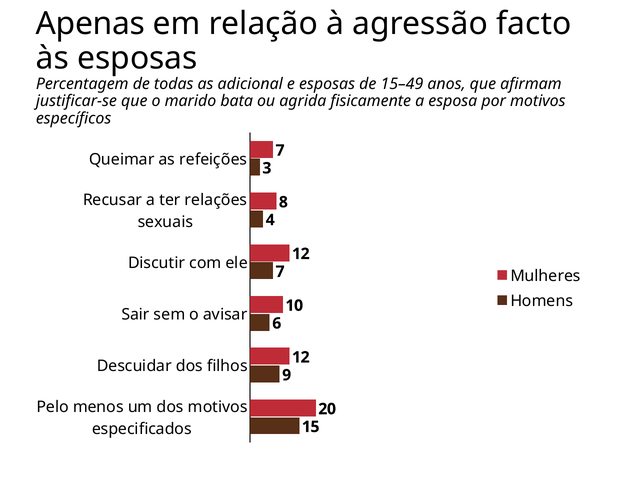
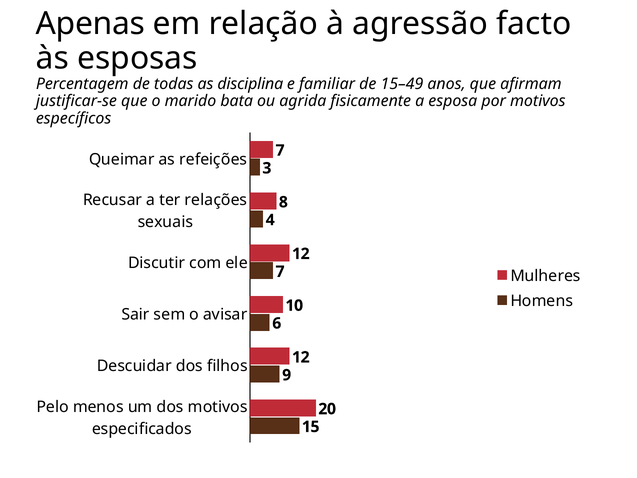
adicional: adicional -> disciplina
e esposas: esposas -> familiar
